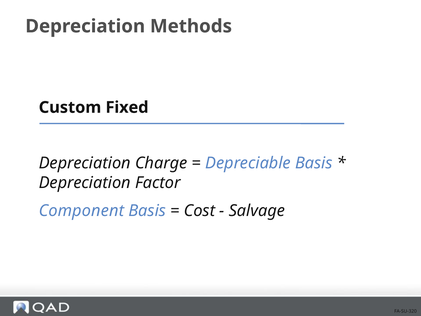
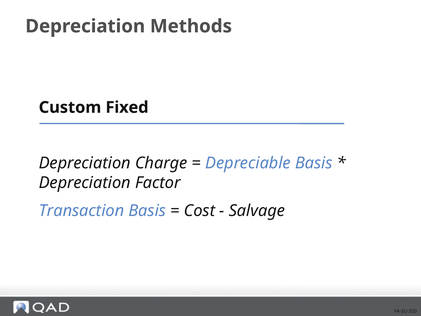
Component: Component -> Transaction
